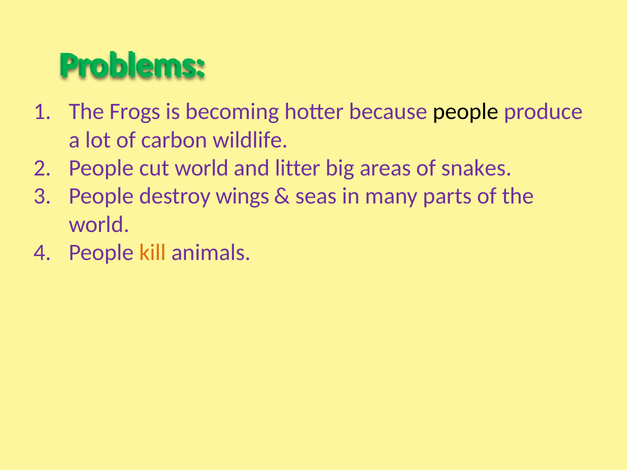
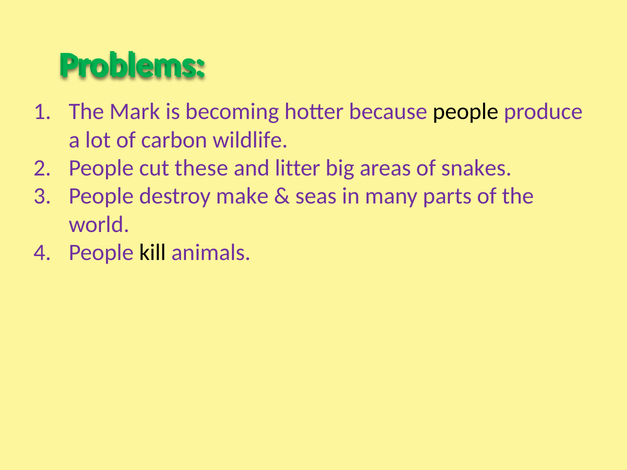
Frogs: Frogs -> Mark
cut world: world -> these
wings: wings -> make
kill colour: orange -> black
